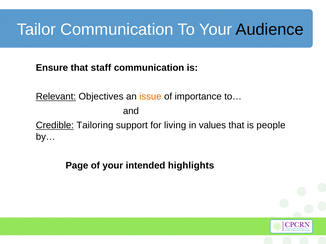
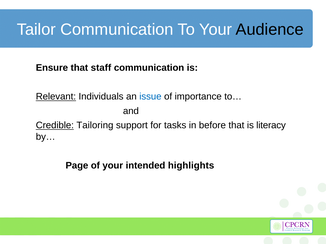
Objectives: Objectives -> Individuals
issue colour: orange -> blue
living: living -> tasks
values: values -> before
people: people -> literacy
